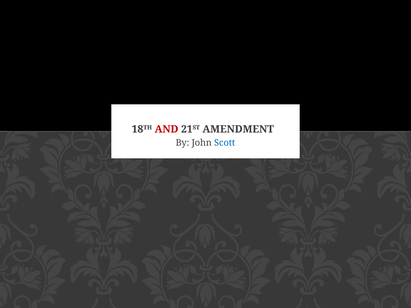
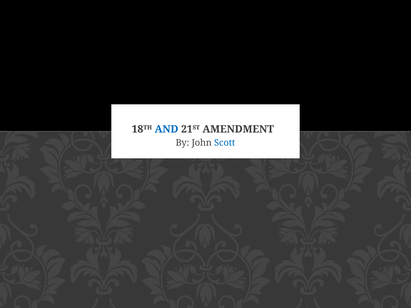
AND colour: red -> blue
